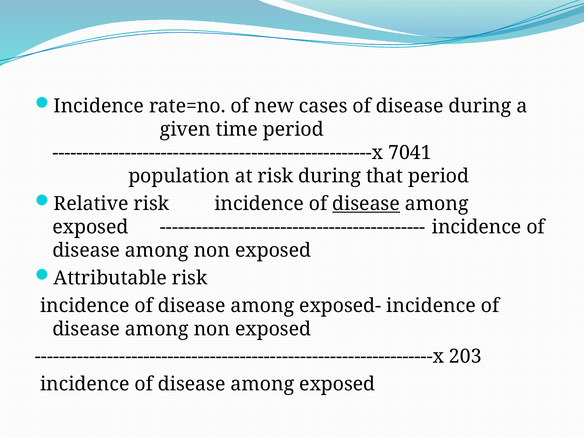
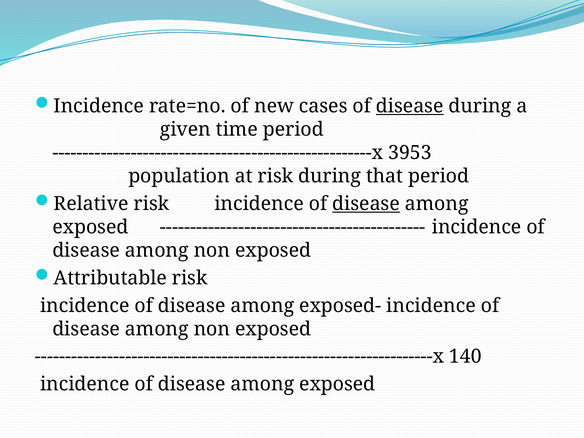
disease at (410, 106) underline: none -> present
7041: 7041 -> 3953
203: 203 -> 140
